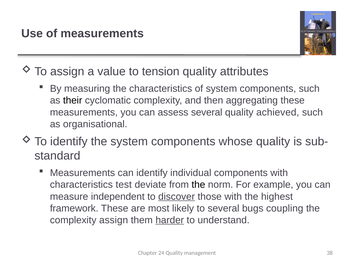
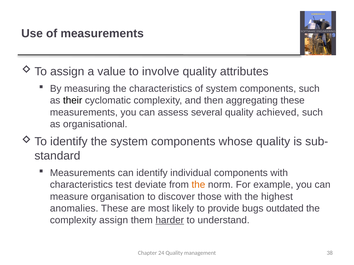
tension: tension -> involve
the at (198, 185) colour: black -> orange
independent: independent -> organisation
discover underline: present -> none
framework: framework -> anomalies
to several: several -> provide
coupling: coupling -> outdated
